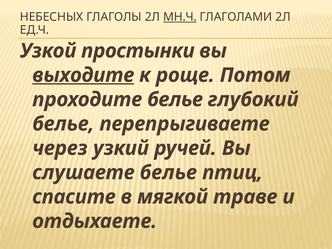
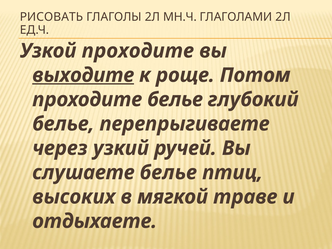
НЕБЕСНЫХ: НЕБЕСНЫХ -> РИСОВАТЬ
МН.Ч underline: present -> none
Узкой простынки: простынки -> проходите
спасите: спасите -> высоких
